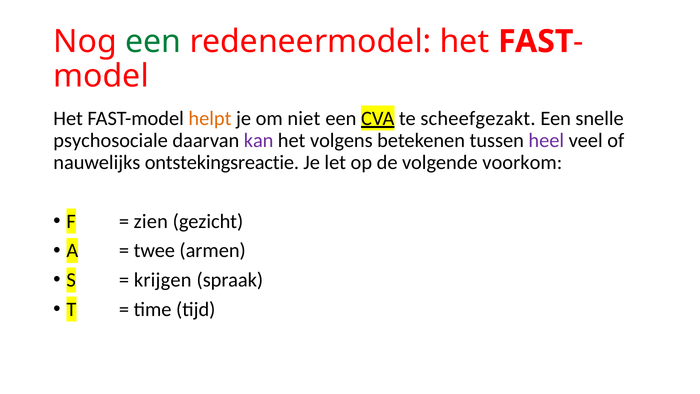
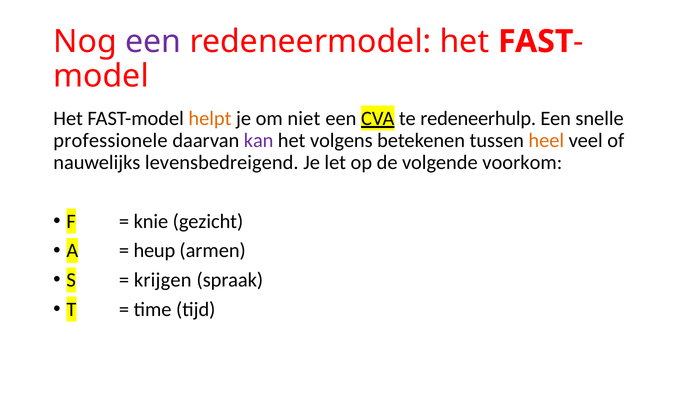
een at (153, 41) colour: green -> purple
scheefgezakt: scheefgezakt -> redeneerhulp
psychosociale: psychosociale -> professionele
heel colour: purple -> orange
ontstekingsreactie: ontstekingsreactie -> levensbedreigend
zien: zien -> knie
twee: twee -> heup
